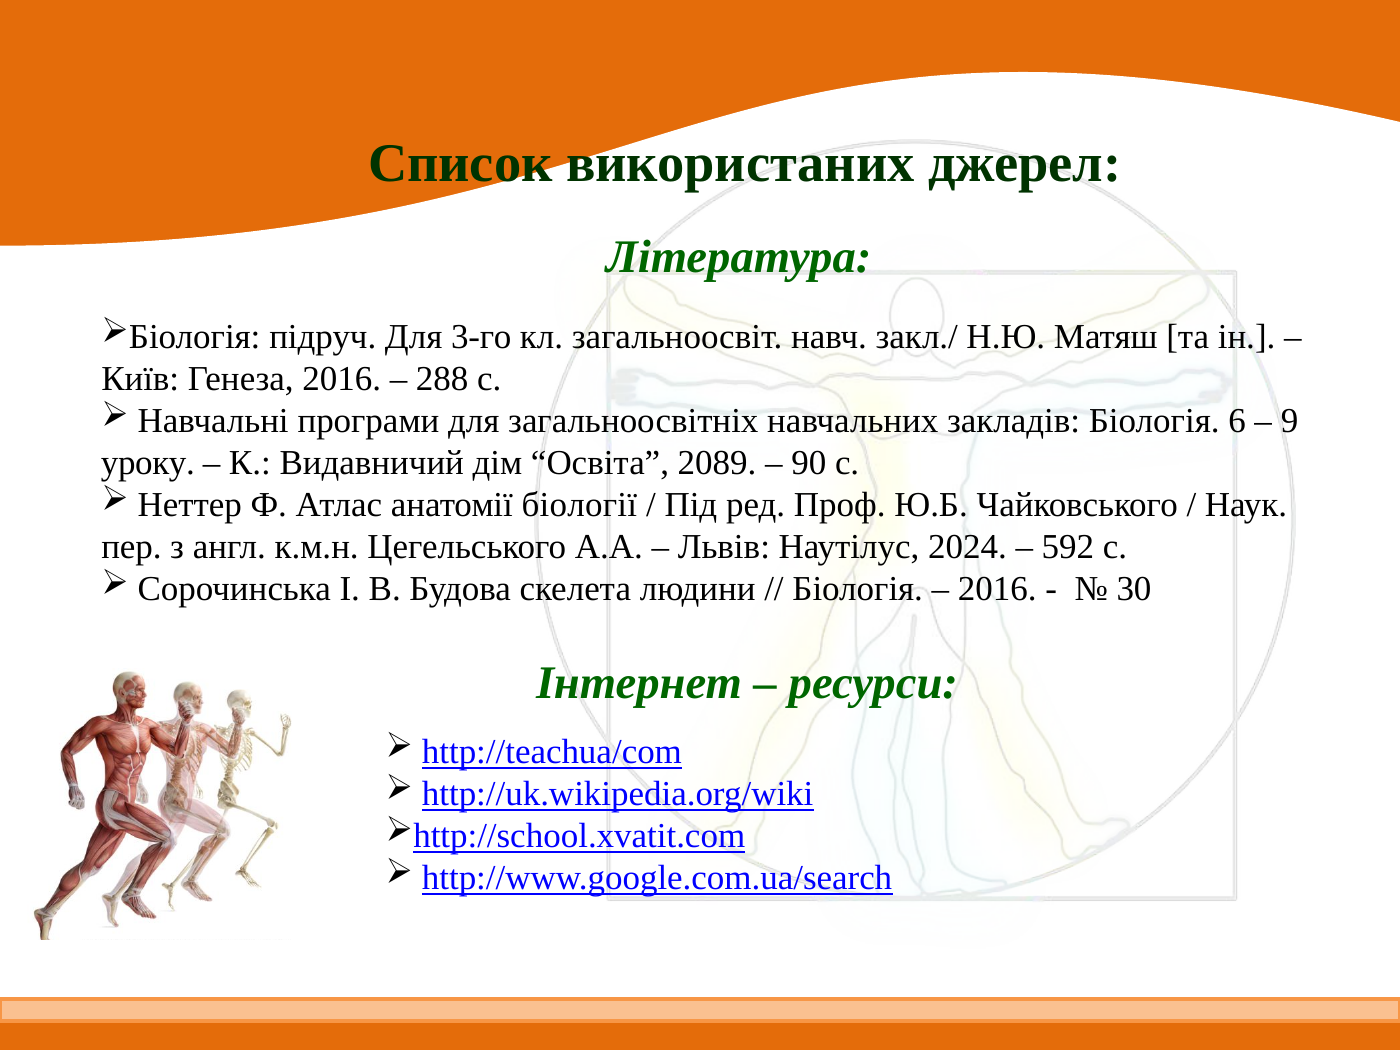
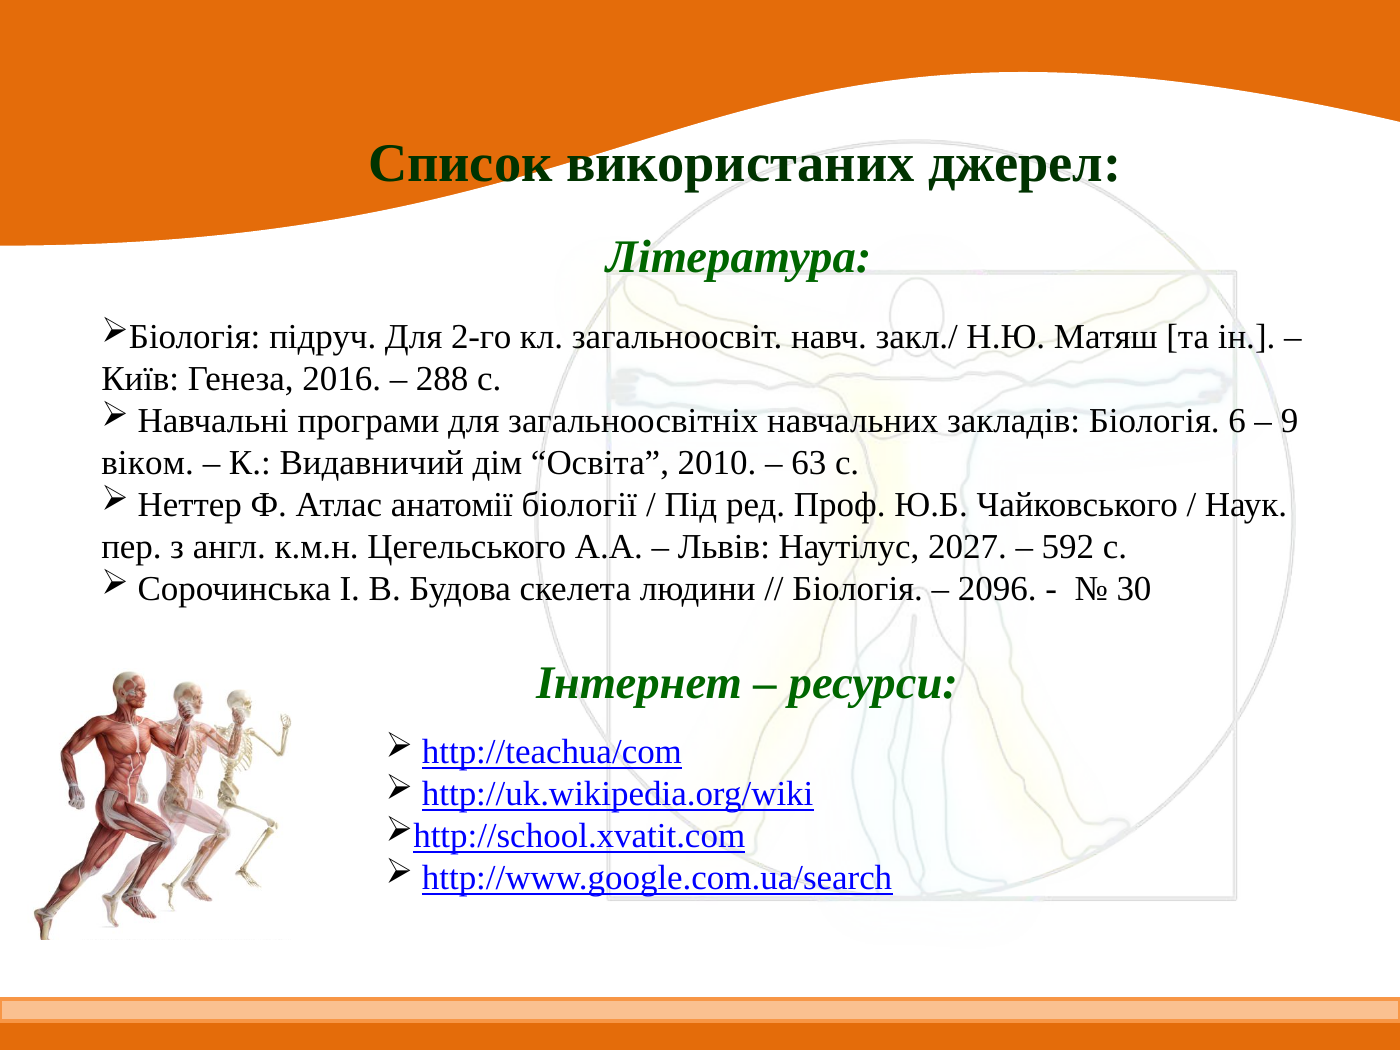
3-го: 3-го -> 2-го
уроку: уроку -> віком
2089: 2089 -> 2010
90: 90 -> 63
2024: 2024 -> 2027
2016 at (997, 589): 2016 -> 2096
